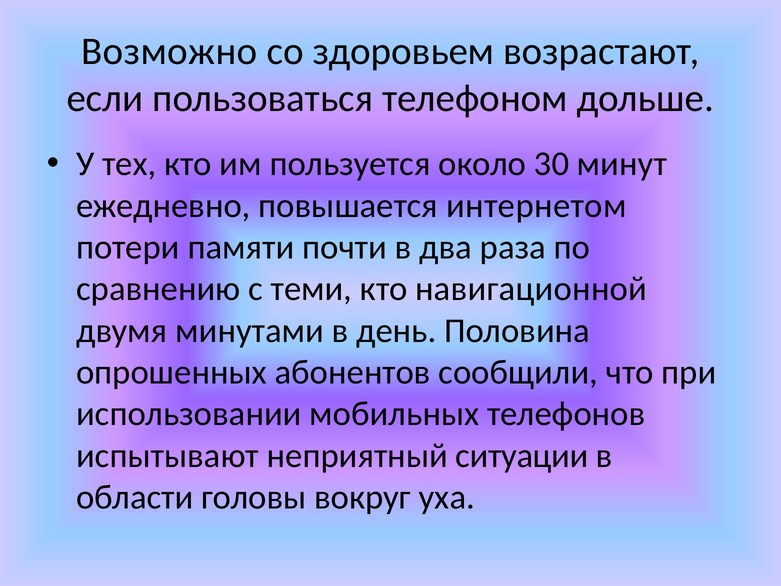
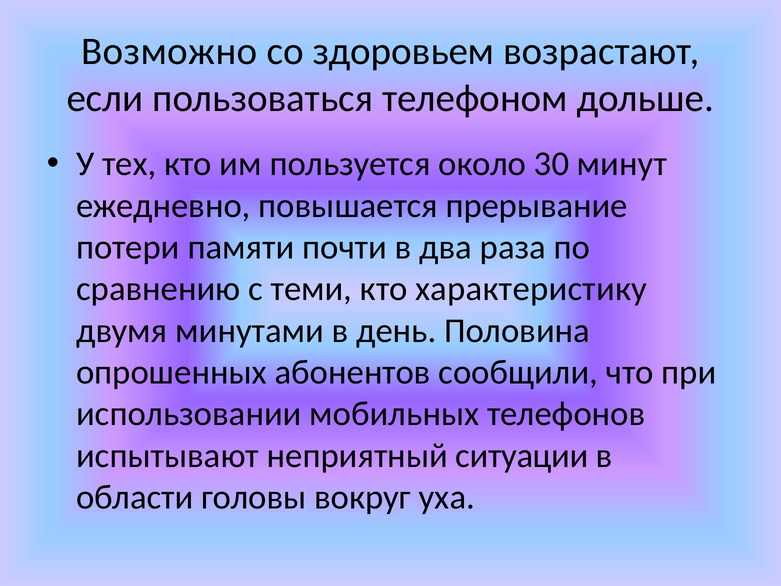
интернетом: интернетом -> прерывание
навигационной: навигационной -> характеристику
